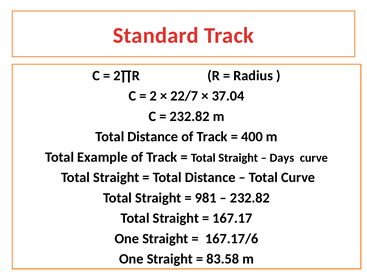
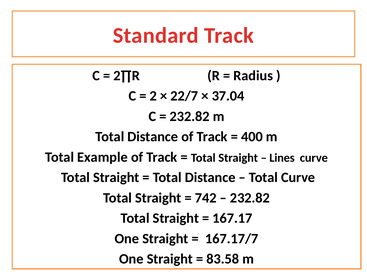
Days: Days -> Lines
981: 981 -> 742
167.17/6: 167.17/6 -> 167.17/7
